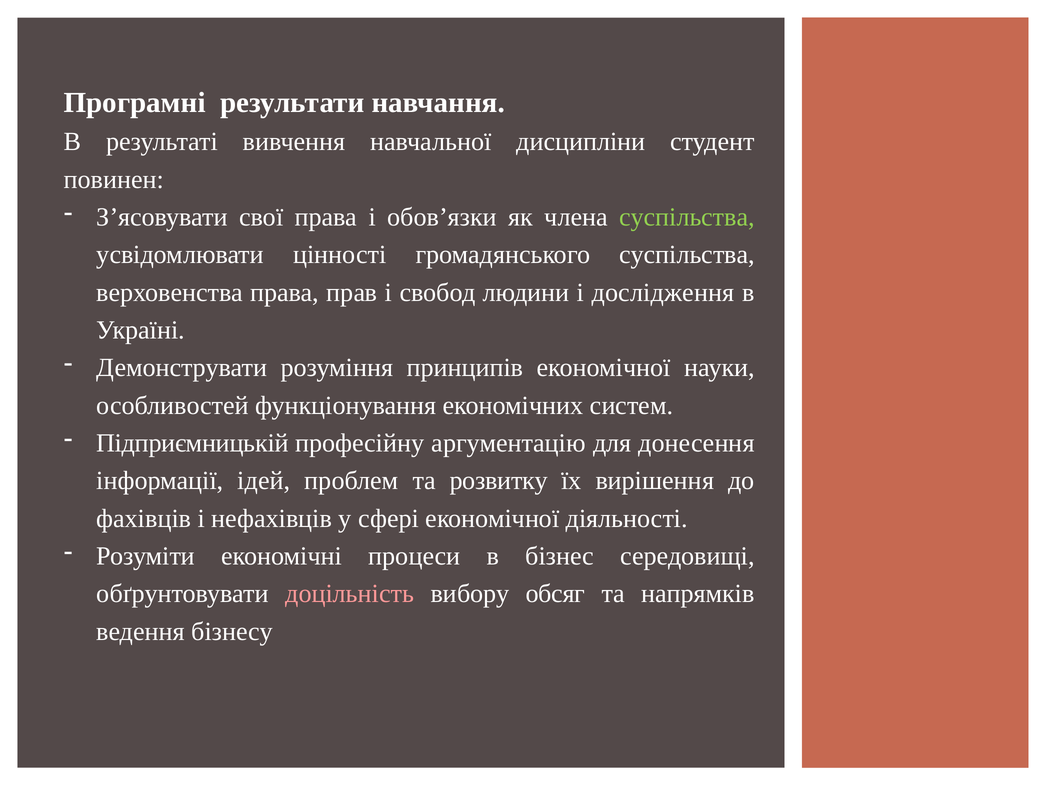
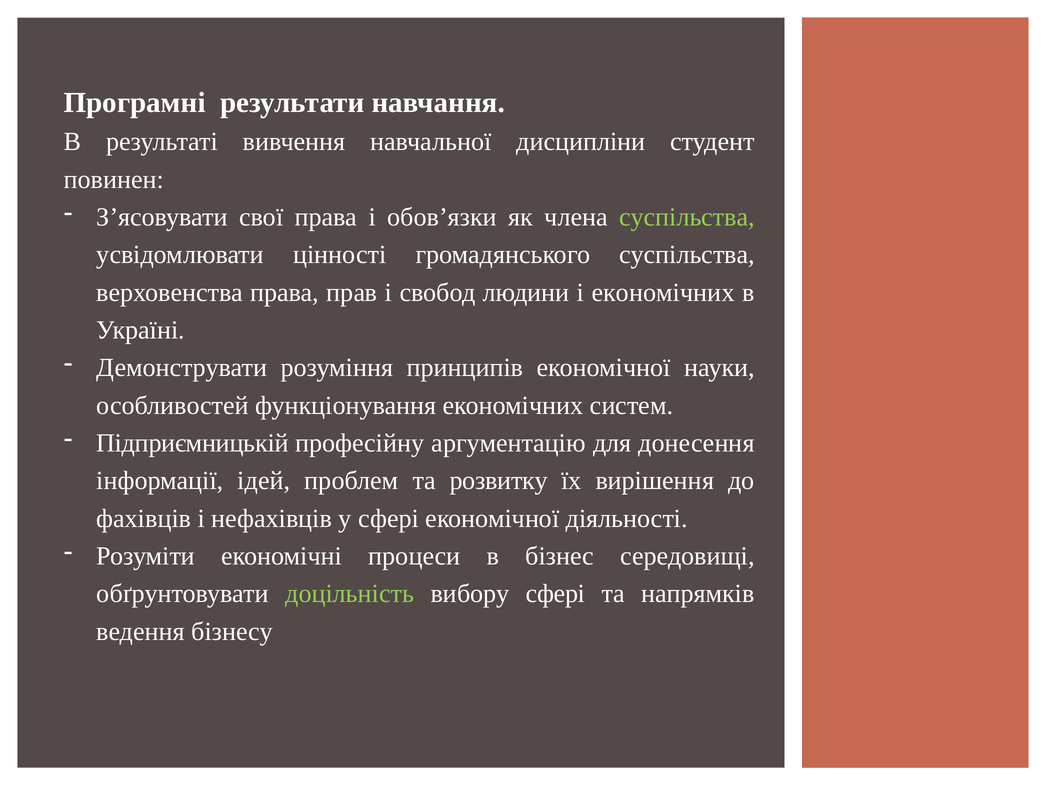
і дослідження: дослідження -> економічних
доцільність colour: pink -> light green
вибору обсяг: обсяг -> сфері
